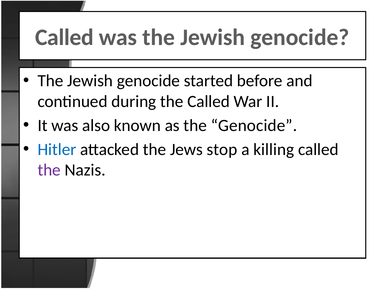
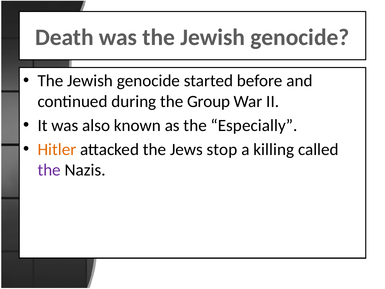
Called at (64, 37): Called -> Death
the Called: Called -> Group
the Genocide: Genocide -> Especially
Hitler colour: blue -> orange
